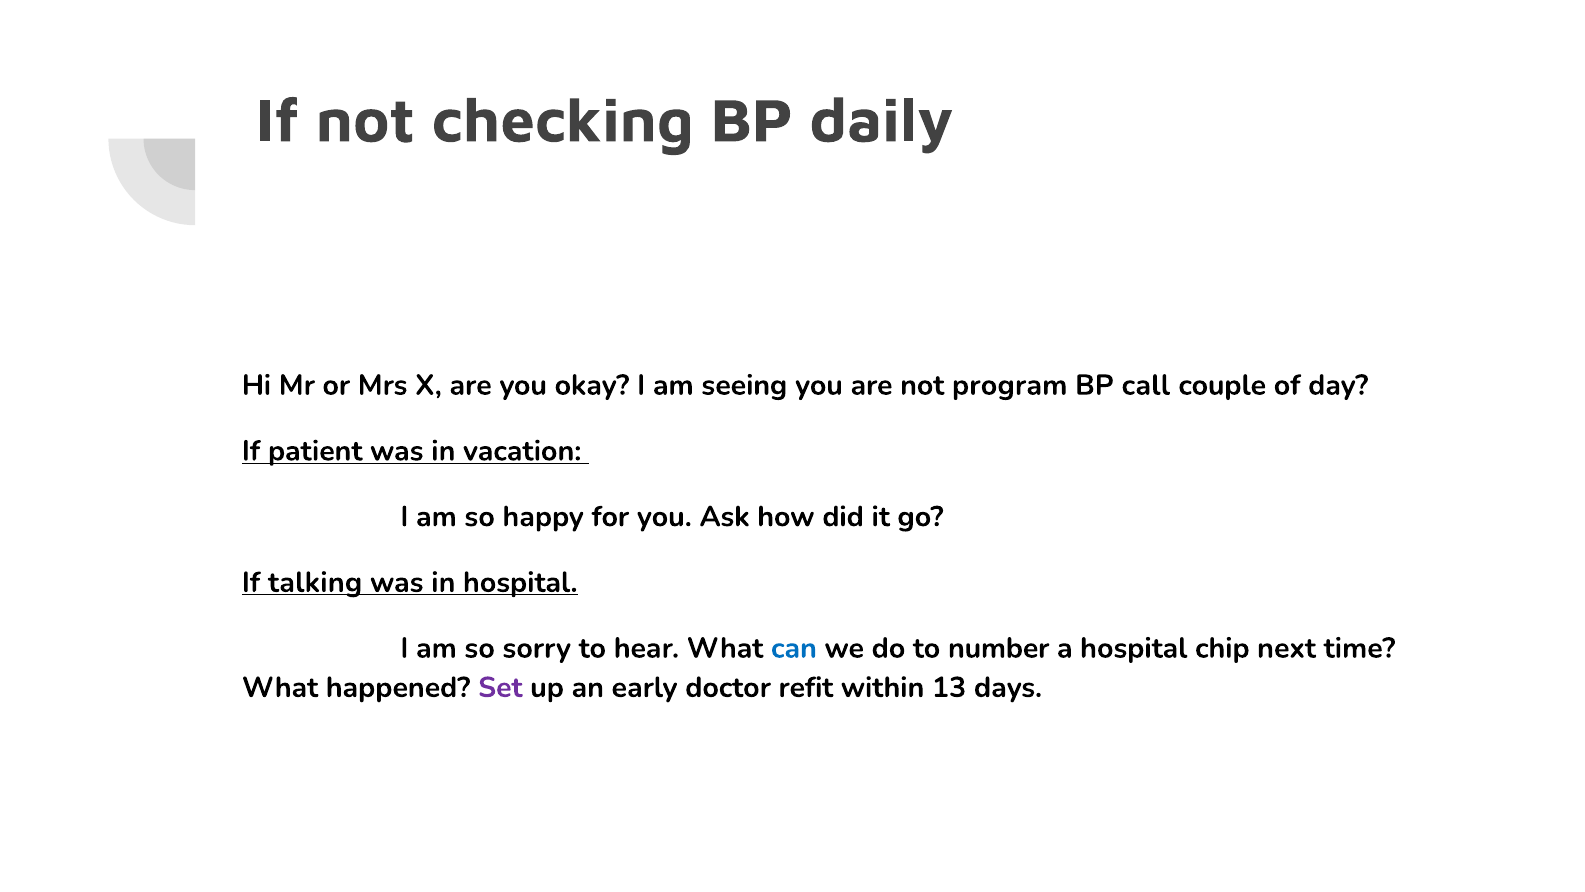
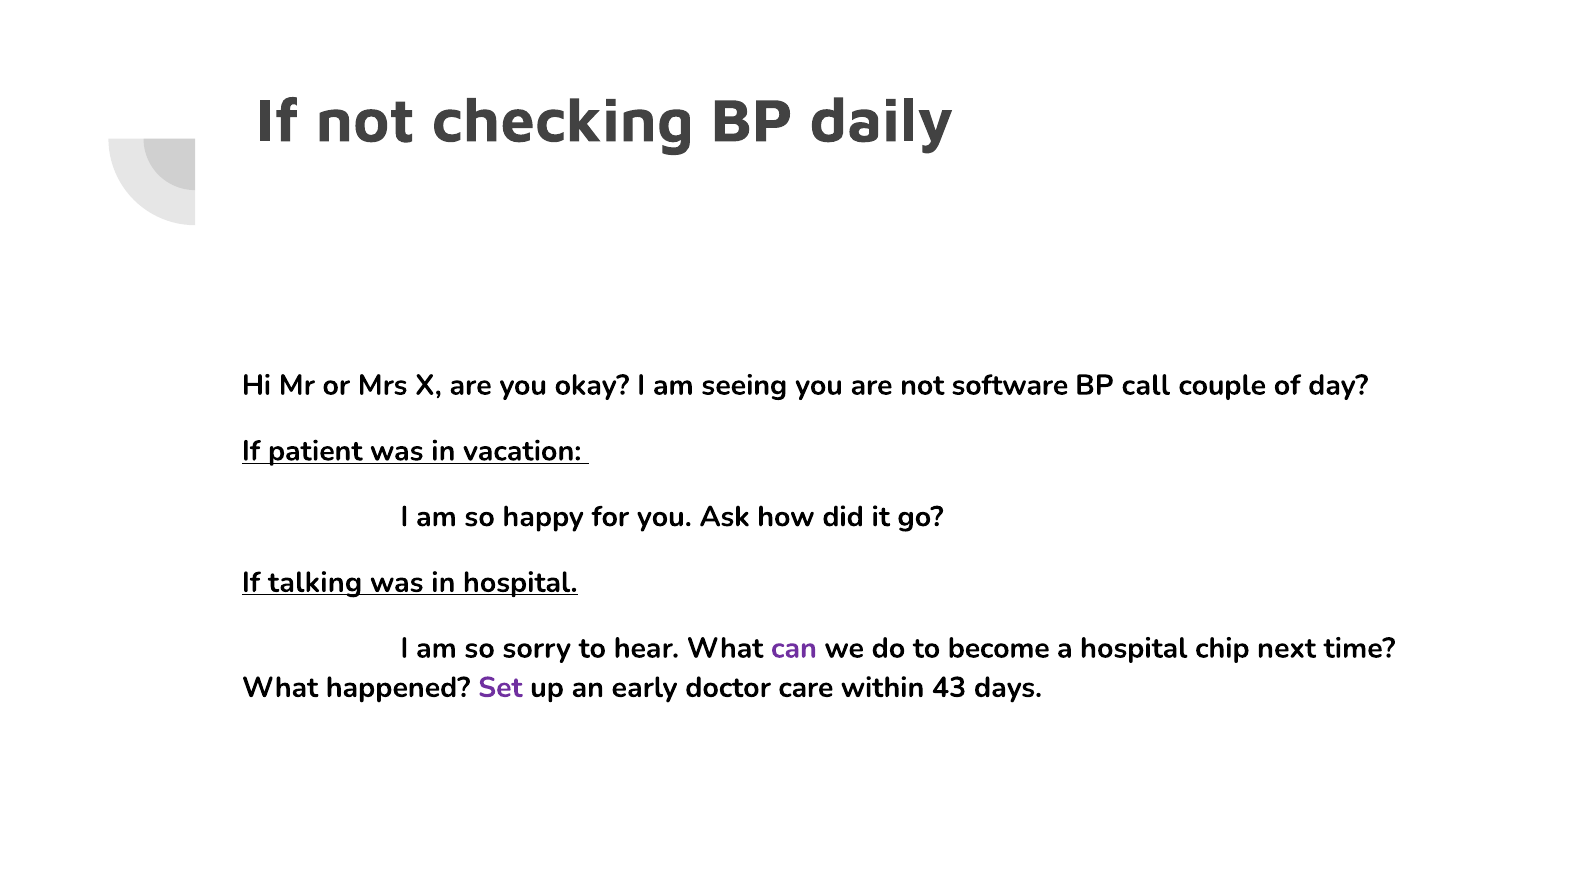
program: program -> software
can colour: blue -> purple
number: number -> become
refit: refit -> care
13: 13 -> 43
